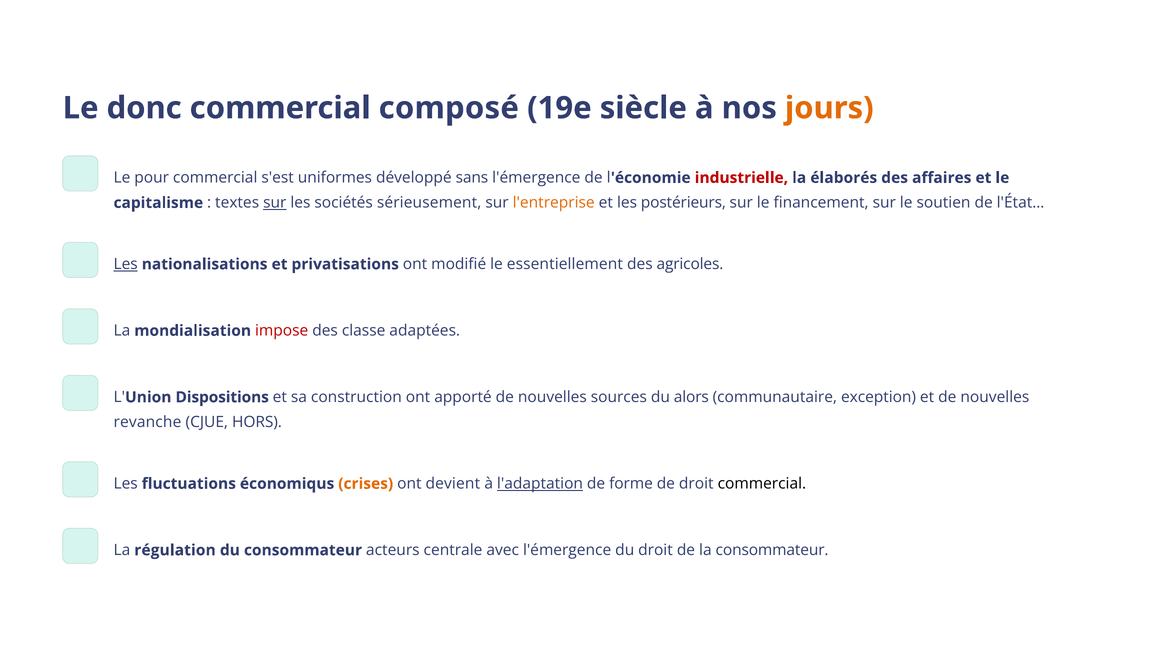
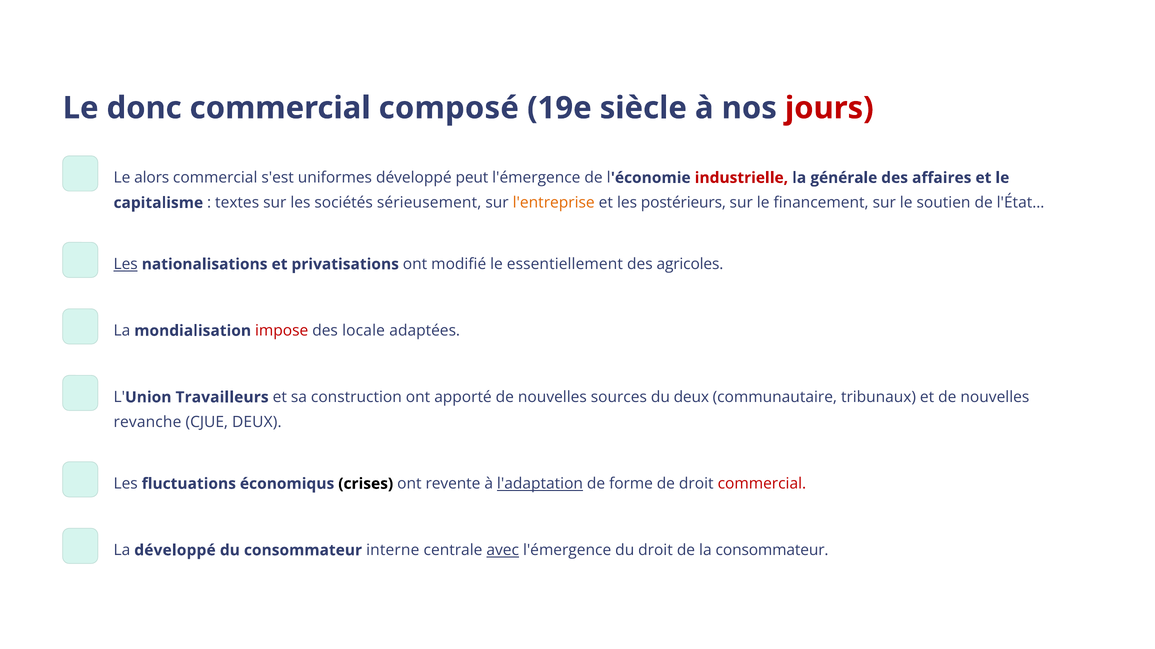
jours colour: orange -> red
pour: pour -> alors
sans: sans -> peut
élaborés: élaborés -> générale
sur at (275, 203) underline: present -> none
classe: classe -> locale
Dispositions: Dispositions -> Travailleurs
du alors: alors -> deux
exception: exception -> tribunaux
CJUE HORS: HORS -> DEUX
crises colour: orange -> black
devient: devient -> revente
commercial at (762, 484) colour: black -> red
La régulation: régulation -> développé
acteurs: acteurs -> interne
avec underline: none -> present
